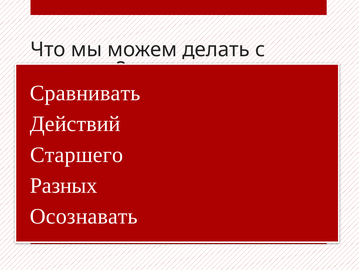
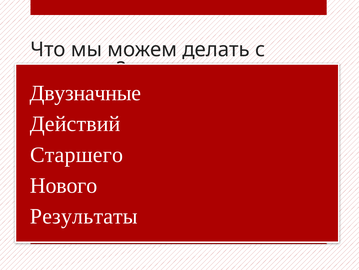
Сравнивать: Сравнивать -> Двузначные
Разных: Разных -> Нового
Осознавать: Осознавать -> Результаты
